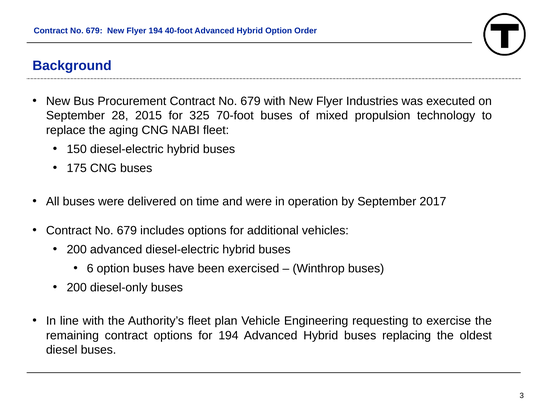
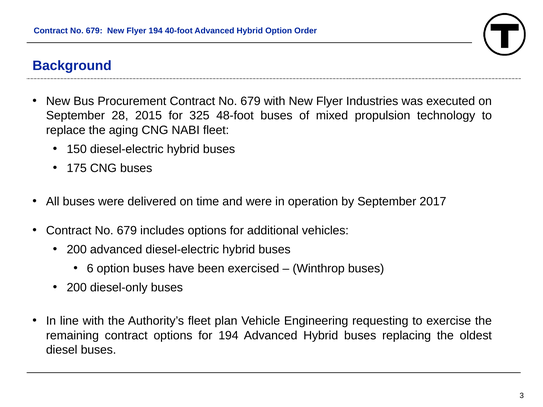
70-foot: 70-foot -> 48-foot
